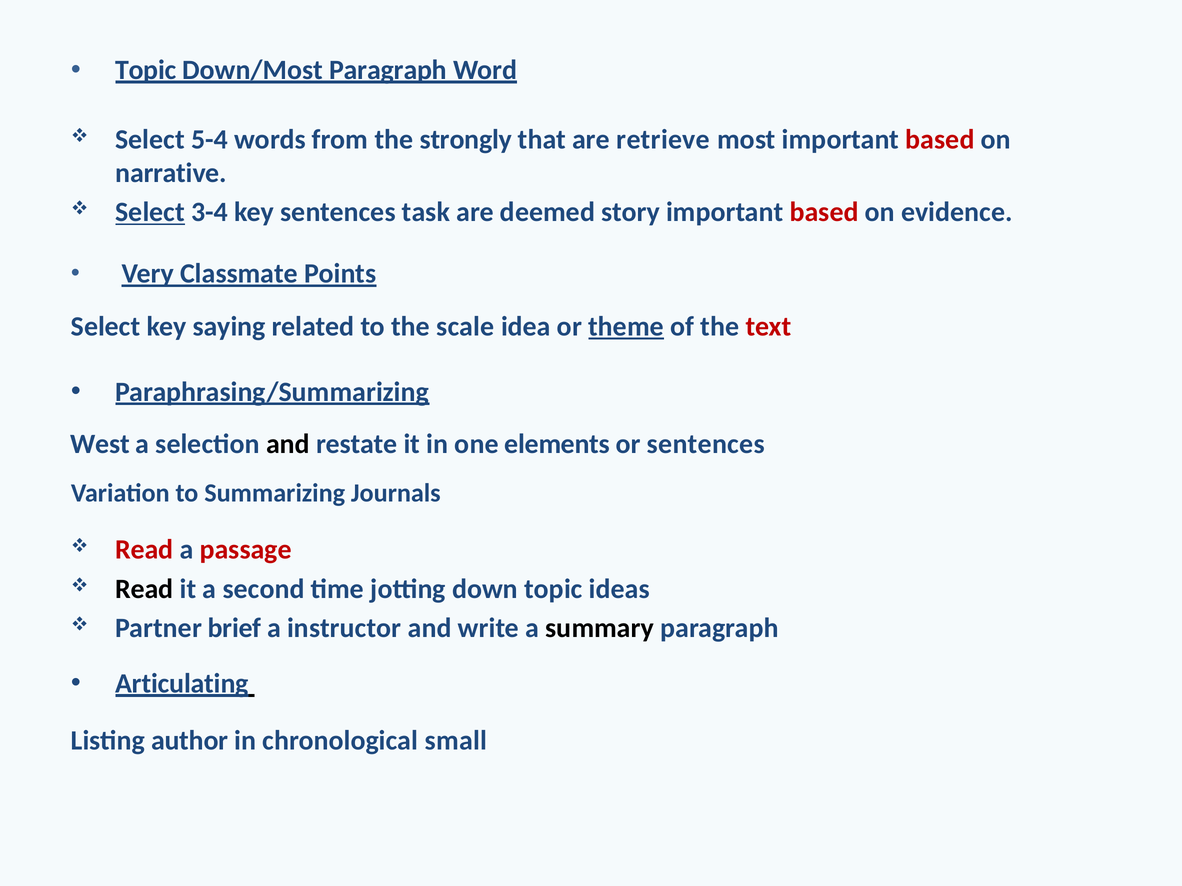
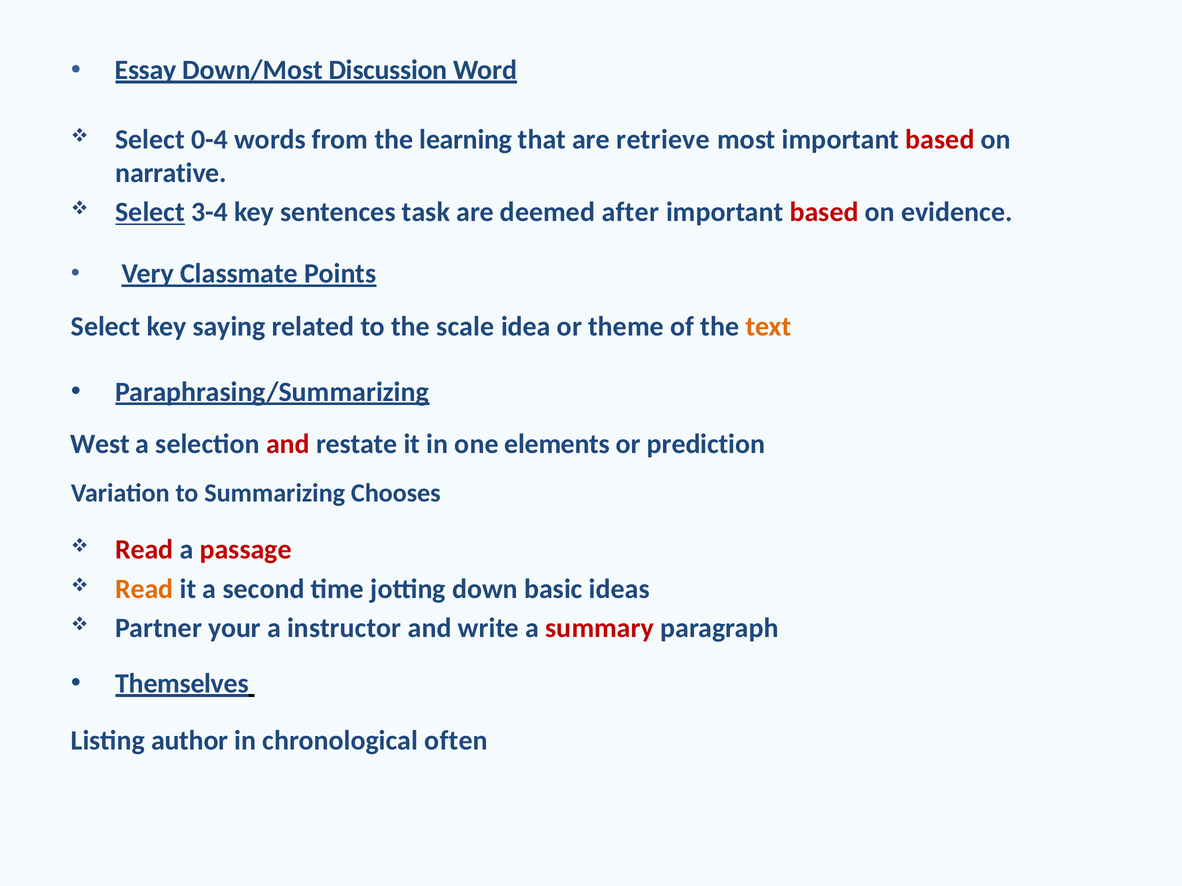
Topic at (146, 70): Topic -> Essay
Down/Most Paragraph: Paragraph -> Discussion
5-4: 5-4 -> 0-4
strongly: strongly -> learning
story: story -> after
theme underline: present -> none
text colour: red -> orange
and at (288, 444) colour: black -> red
or sentences: sentences -> prediction
Journals: Journals -> Chooses
Read at (144, 589) colour: black -> orange
down topic: topic -> basic
brief: brief -> your
summary colour: black -> red
Articulating: Articulating -> Themselves
small: small -> often
